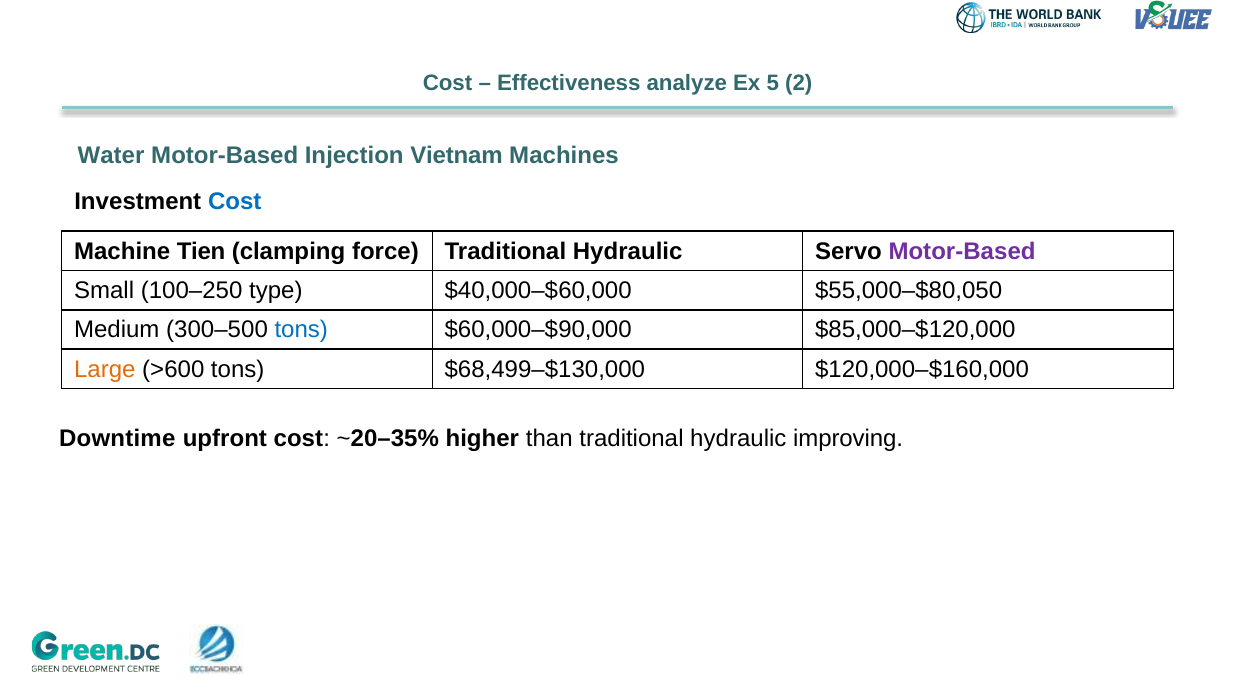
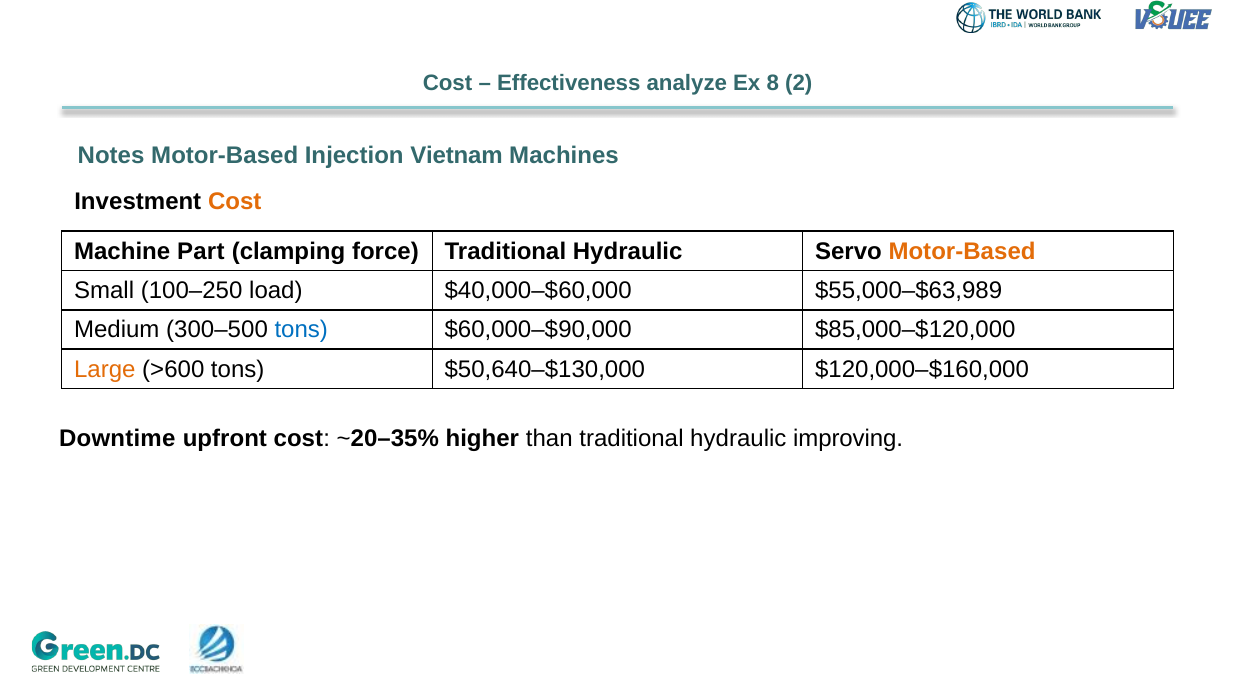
5: 5 -> 8
Water: Water -> Notes
Cost at (235, 202) colour: blue -> orange
Tien: Tien -> Part
Motor-Based at (962, 251) colour: purple -> orange
type: type -> load
$55,000–$80,050: $55,000–$80,050 -> $55,000–$63,989
$68,499–$130,000: $68,499–$130,000 -> $50,640–$130,000
